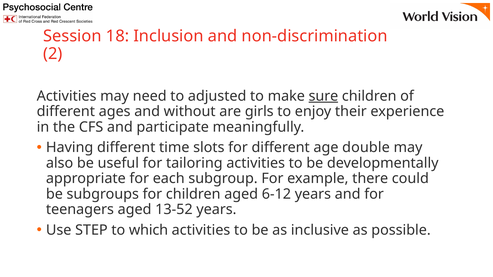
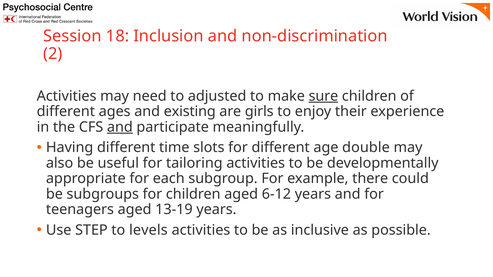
without: without -> existing
and at (120, 127) underline: none -> present
13-52: 13-52 -> 13-19
which: which -> levels
